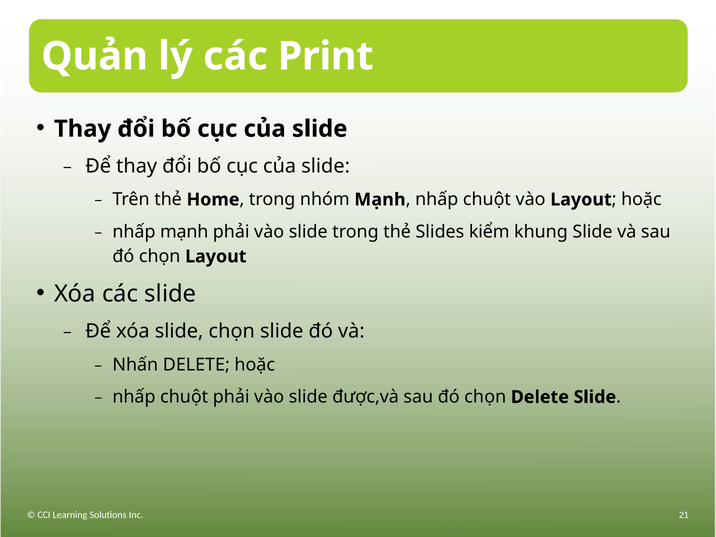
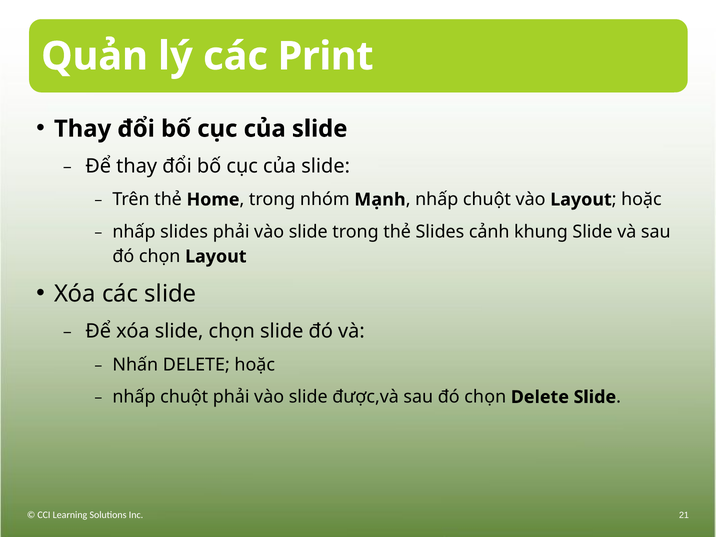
nhấp mạnh: mạnh -> slides
kiểm: kiểm -> cảnh
